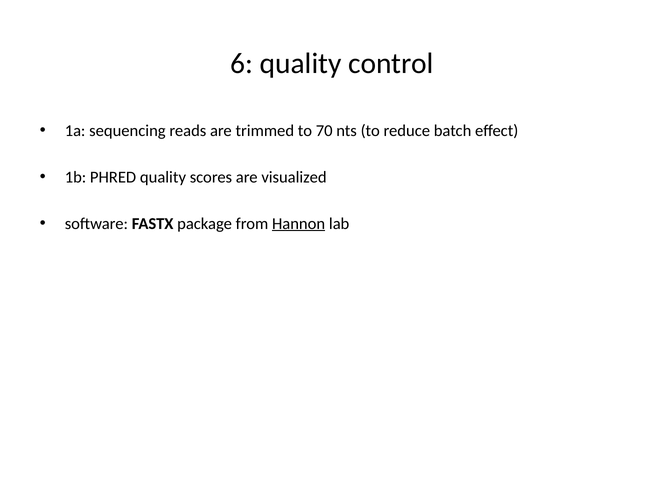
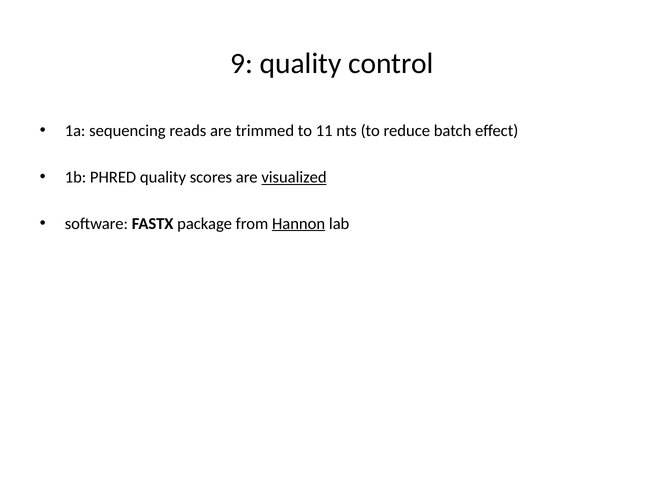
6: 6 -> 9
70: 70 -> 11
visualized underline: none -> present
